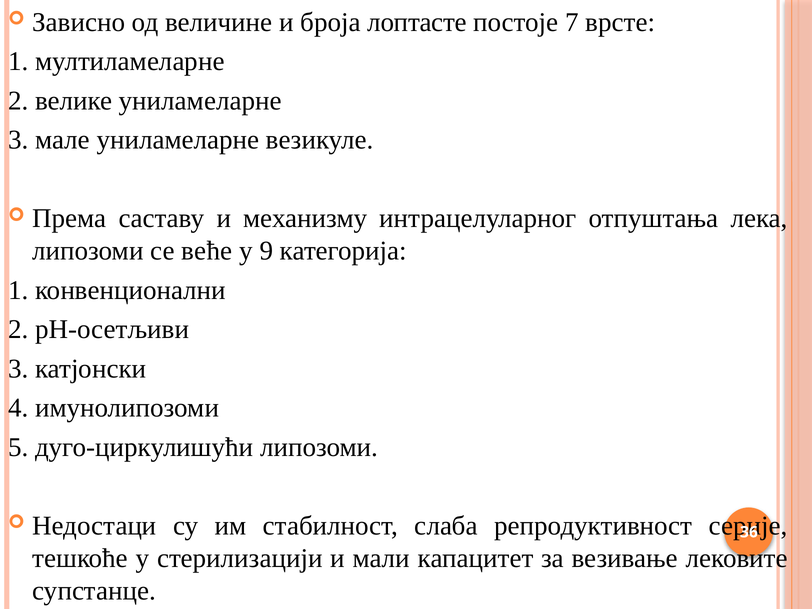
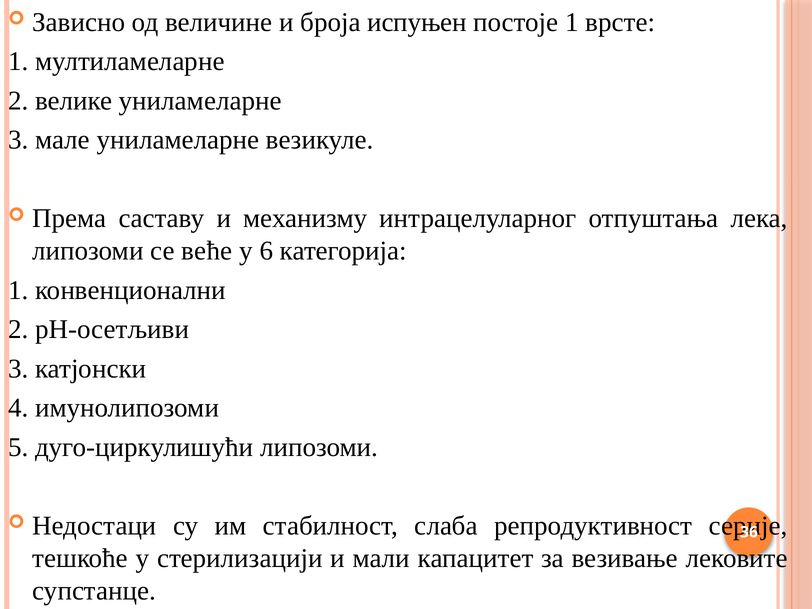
лоптасте: лоптасте -> испуњен
постоје 7: 7 -> 1
9: 9 -> 6
